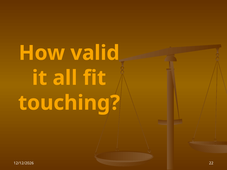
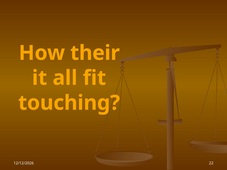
valid: valid -> their
